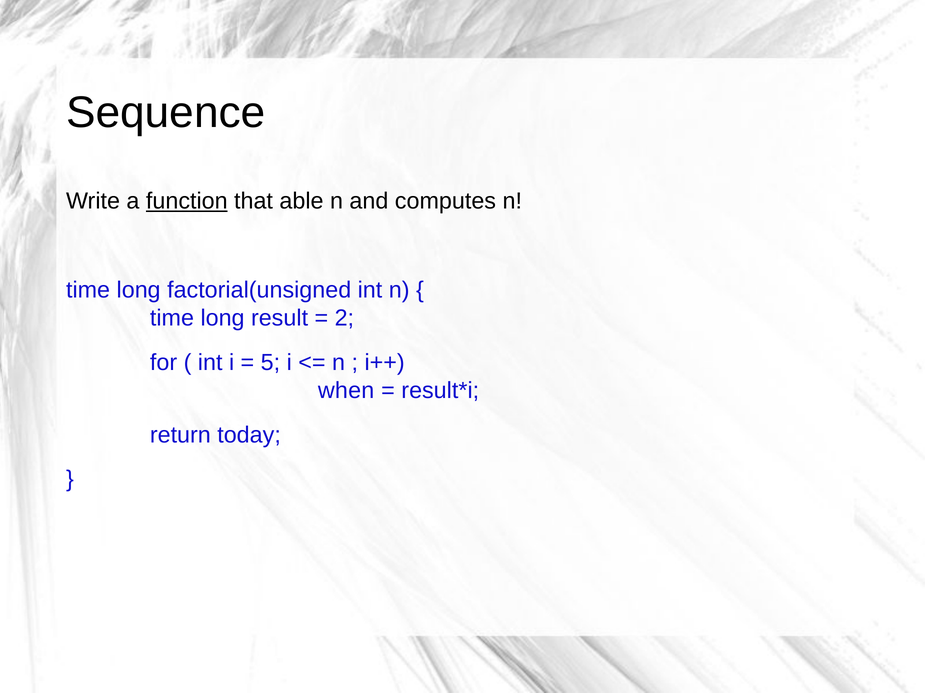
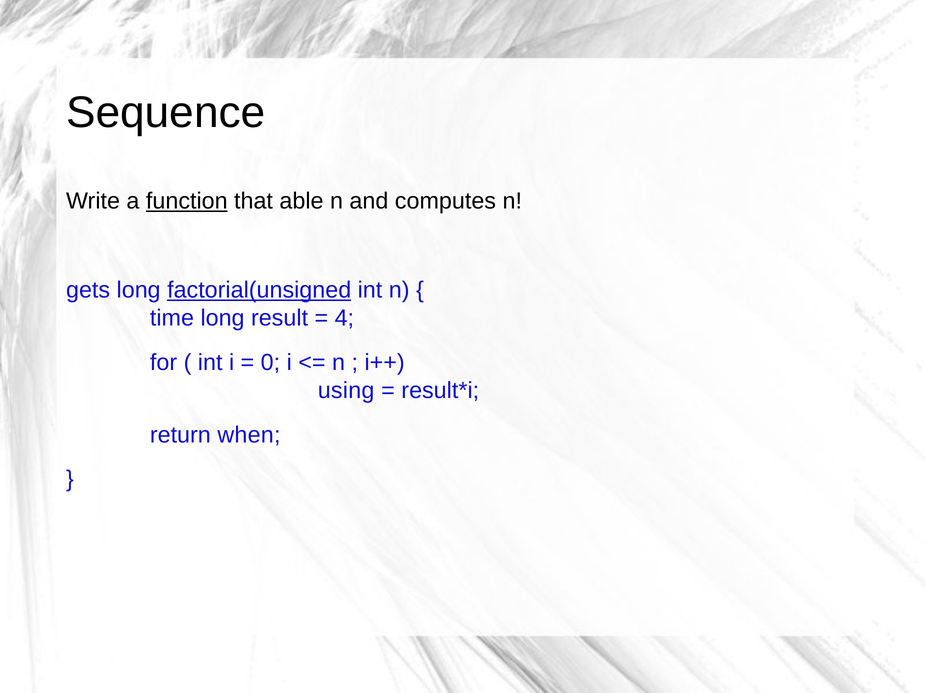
time at (88, 290): time -> gets
factorial(unsigned underline: none -> present
2: 2 -> 4
5: 5 -> 0
when: when -> using
today: today -> when
